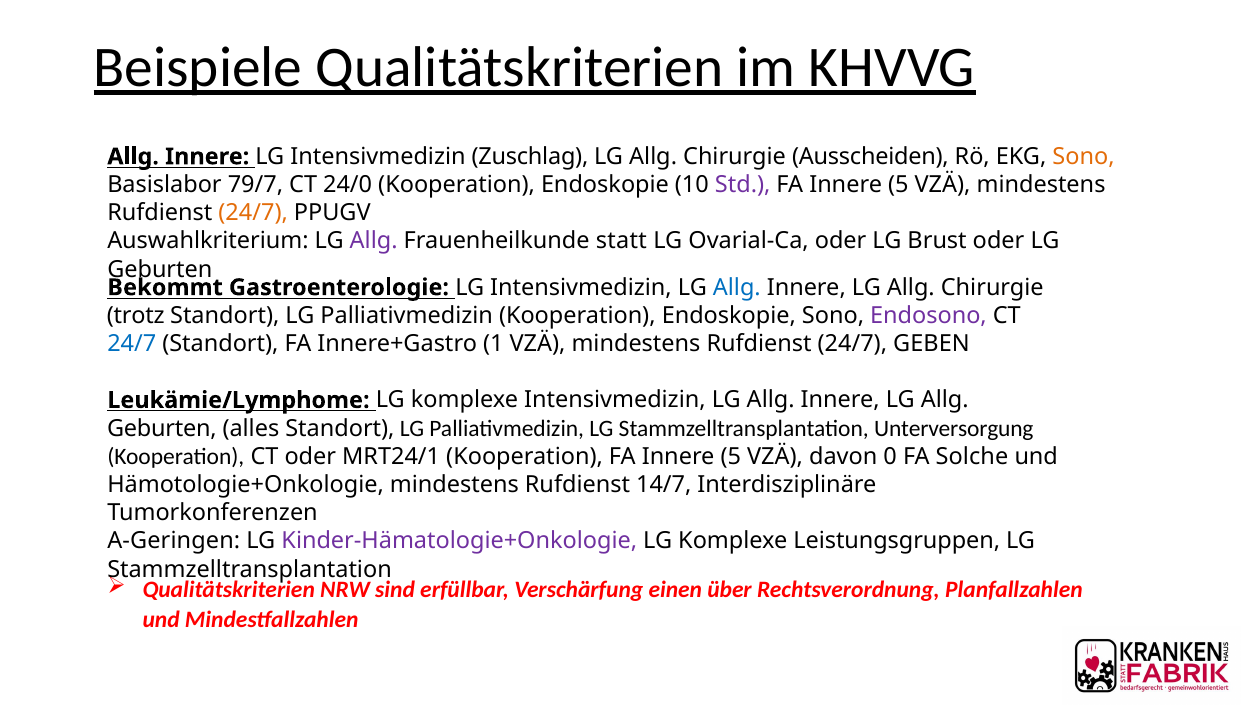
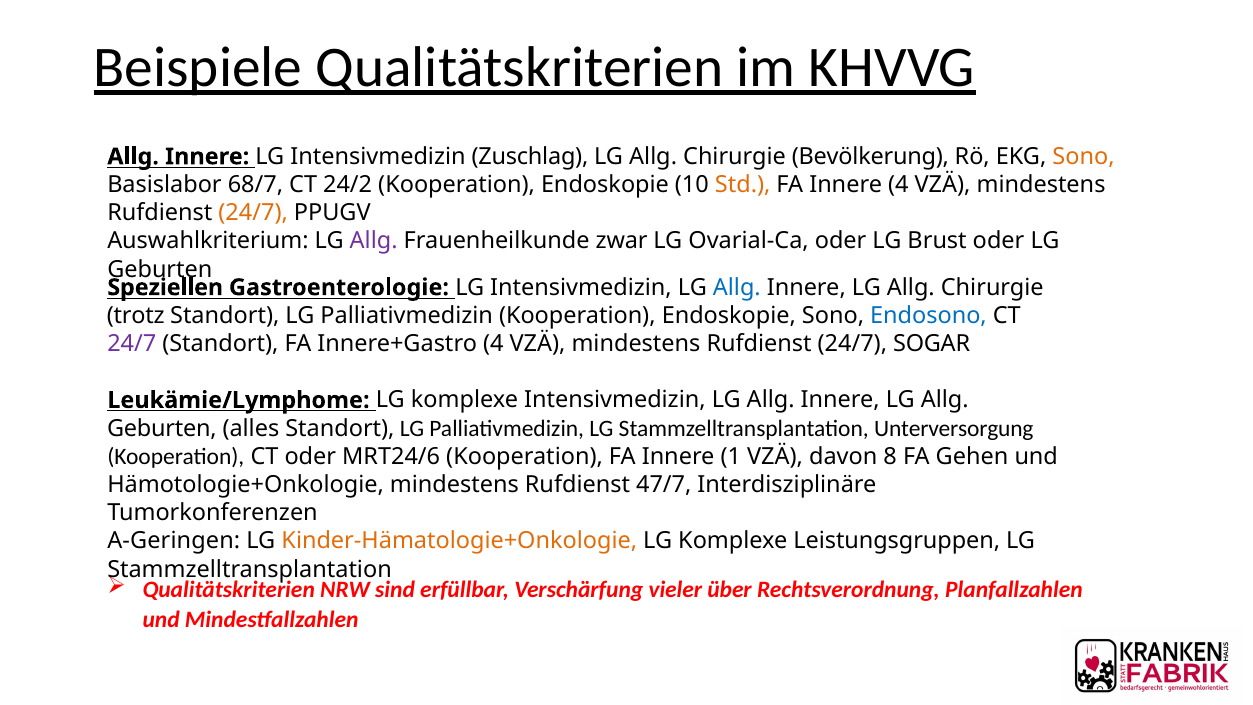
Ausscheiden: Ausscheiden -> Bevölkerung
79/7: 79/7 -> 68/7
24/0: 24/0 -> 24/2
Std colour: purple -> orange
5 at (898, 185): 5 -> 4
statt: statt -> zwar
Bekommt: Bekommt -> Speziellen
Endosono colour: purple -> blue
24/7 at (132, 344) colour: blue -> purple
Innere+Gastro 1: 1 -> 4
GEBEN: GEBEN -> SOGAR
MRT24/1: MRT24/1 -> MRT24/6
Kooperation FA Innere 5: 5 -> 1
0: 0 -> 8
Solche: Solche -> Gehen
14/7: 14/7 -> 47/7
Kinder-Hämatologie+Onkologie colour: purple -> orange
einen: einen -> vieler
